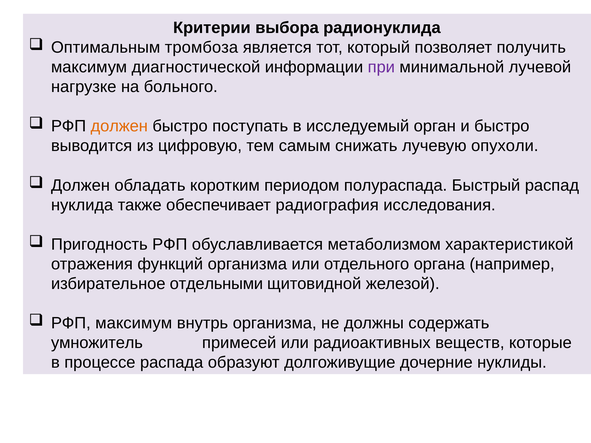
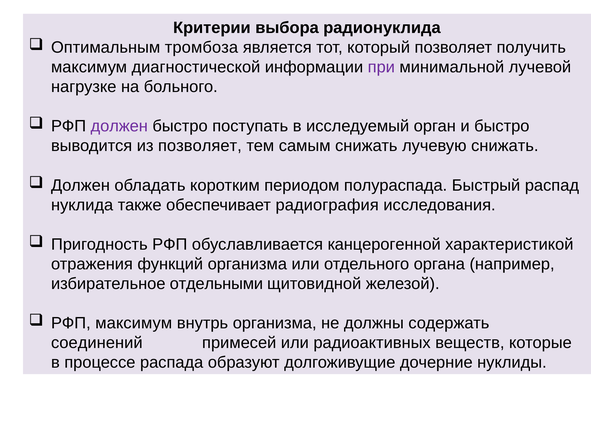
должен at (119, 126) colour: orange -> purple
из цифровую: цифровую -> позволяет
лучевую опухоли: опухоли -> снижать
метаболизмом: метаболизмом -> канцерогенной
умножитель: умножитель -> соединений
